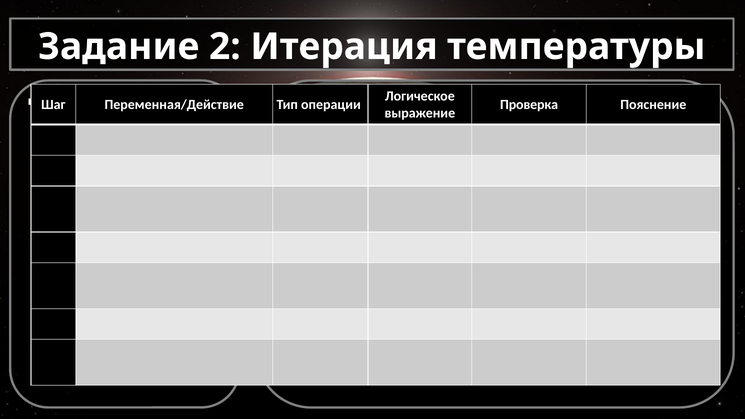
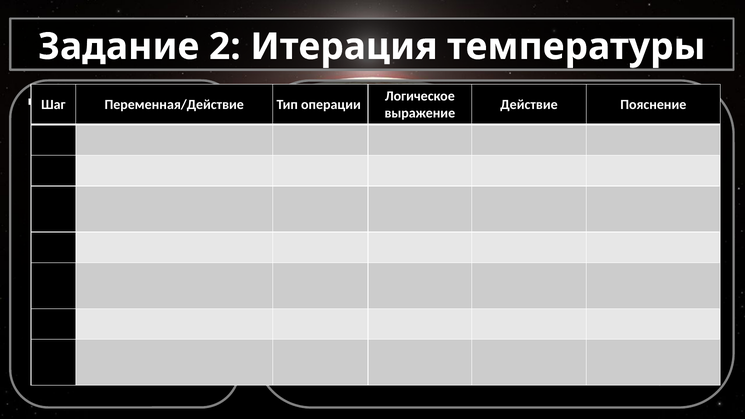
Проверка: Проверка -> Действие
